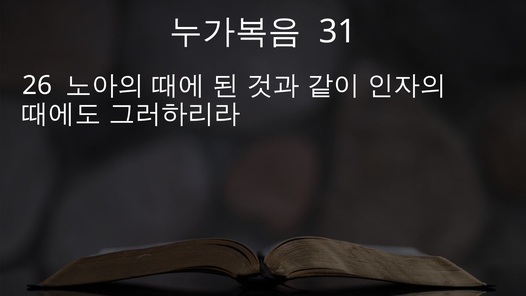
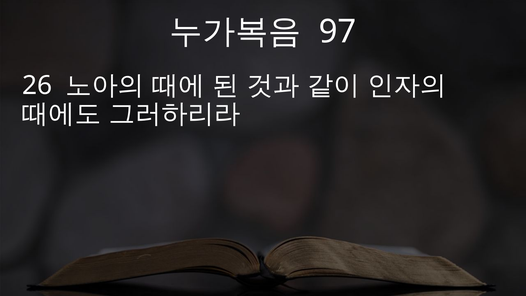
31: 31 -> 97
